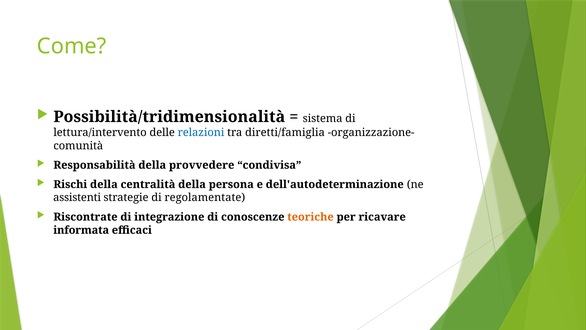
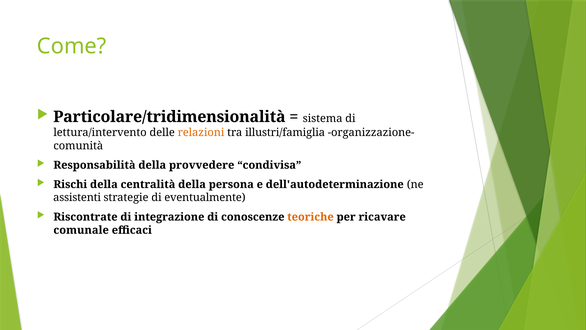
Possibilità/tridimensionalità: Possibilità/tridimensionalità -> Particolare/tridimensionalità
relazioni colour: blue -> orange
diretti/famiglia: diretti/famiglia -> illustri/famiglia
regolamentate: regolamentate -> eventualmente
informata: informata -> comunale
